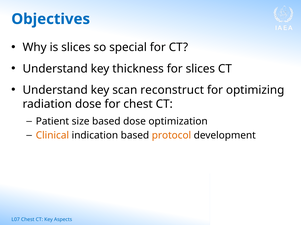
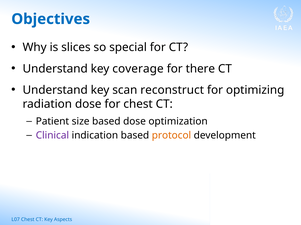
thickness: thickness -> coverage
for slices: slices -> there
Clinical colour: orange -> purple
